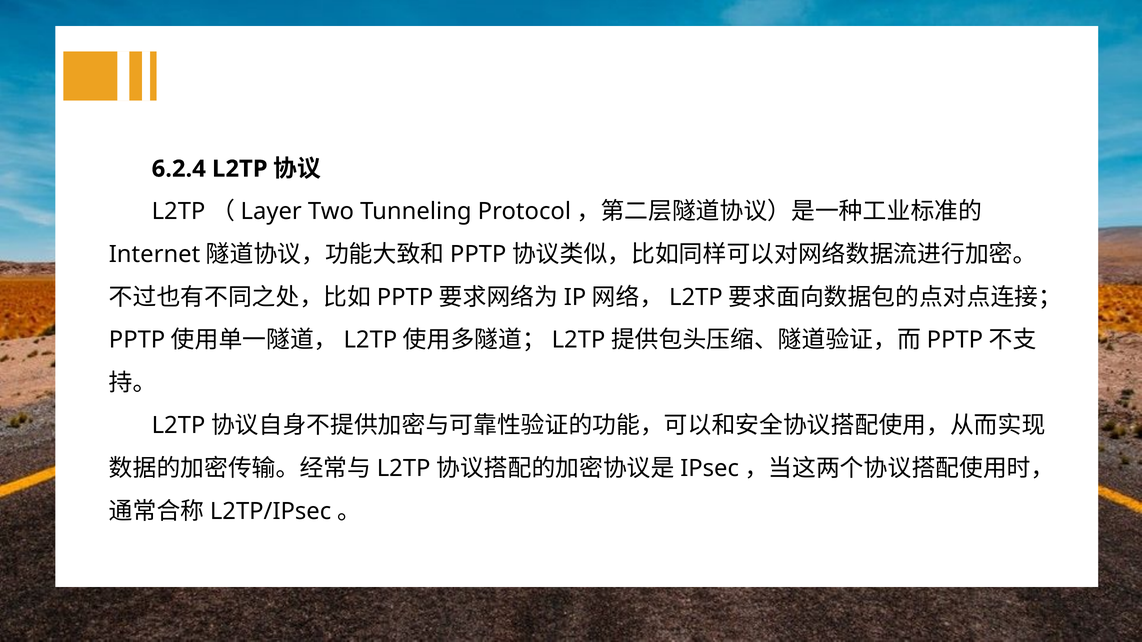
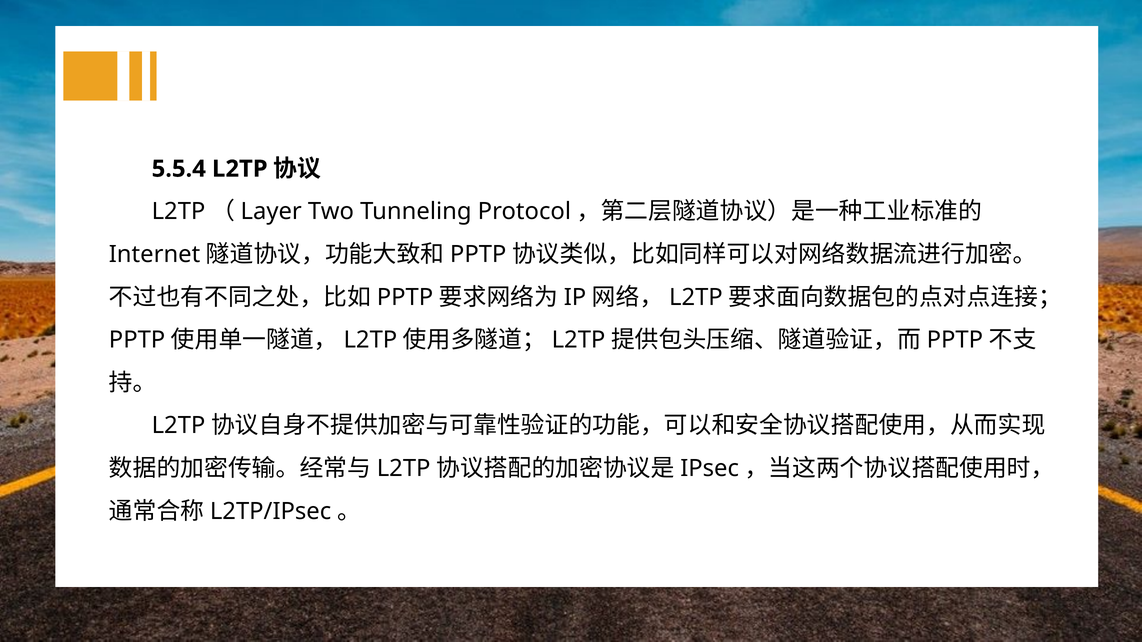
6.2.4: 6.2.4 -> 5.5.4
